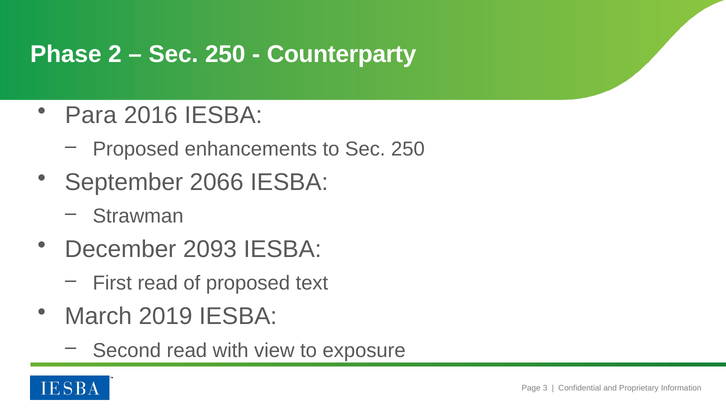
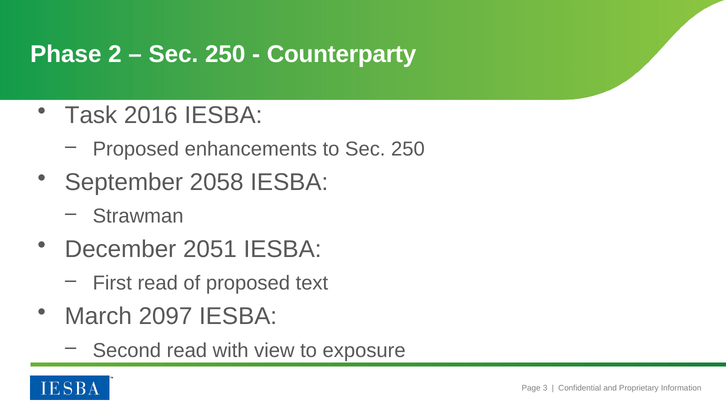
Para: Para -> Task
2066: 2066 -> 2058
2093: 2093 -> 2051
2019: 2019 -> 2097
